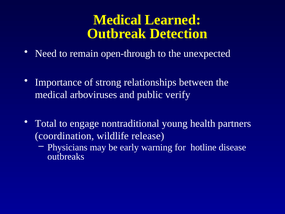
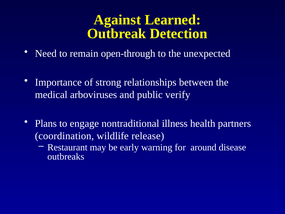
Medical at (117, 20): Medical -> Against
Total: Total -> Plans
young: young -> illness
Physicians: Physicians -> Restaurant
hotline: hotline -> around
